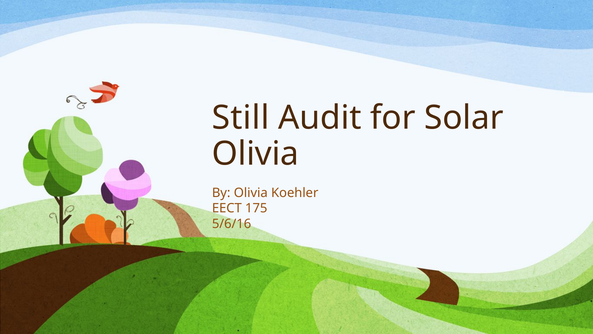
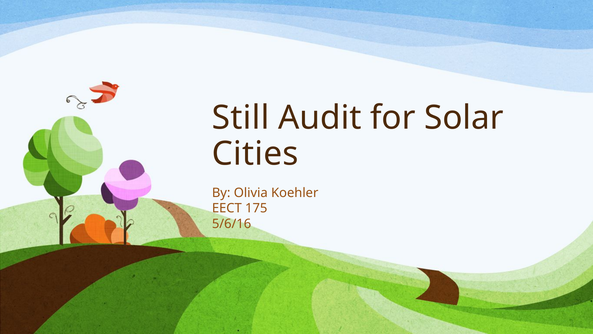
Olivia at (255, 154): Olivia -> Cities
